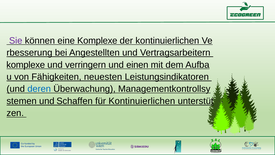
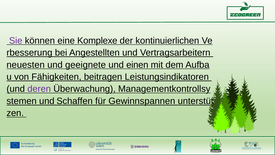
komplexe at (26, 65): komplexe -> neuesten
verringern: verringern -> geeignete
neuesten: neuesten -> beitragen
deren colour: blue -> purple
für Kontinuierlichen: Kontinuierlichen -> Gewinnspannen
